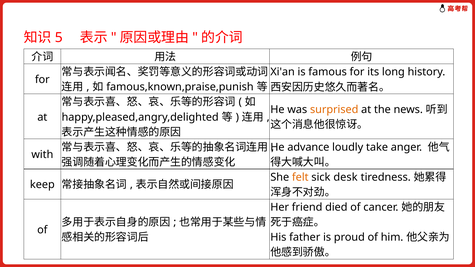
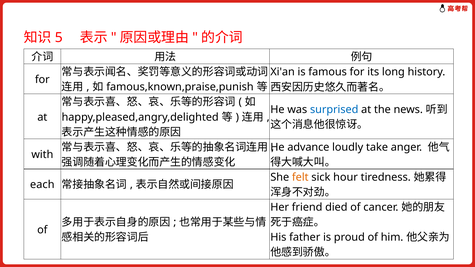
surprised colour: orange -> blue
desk: desk -> hour
keep: keep -> each
